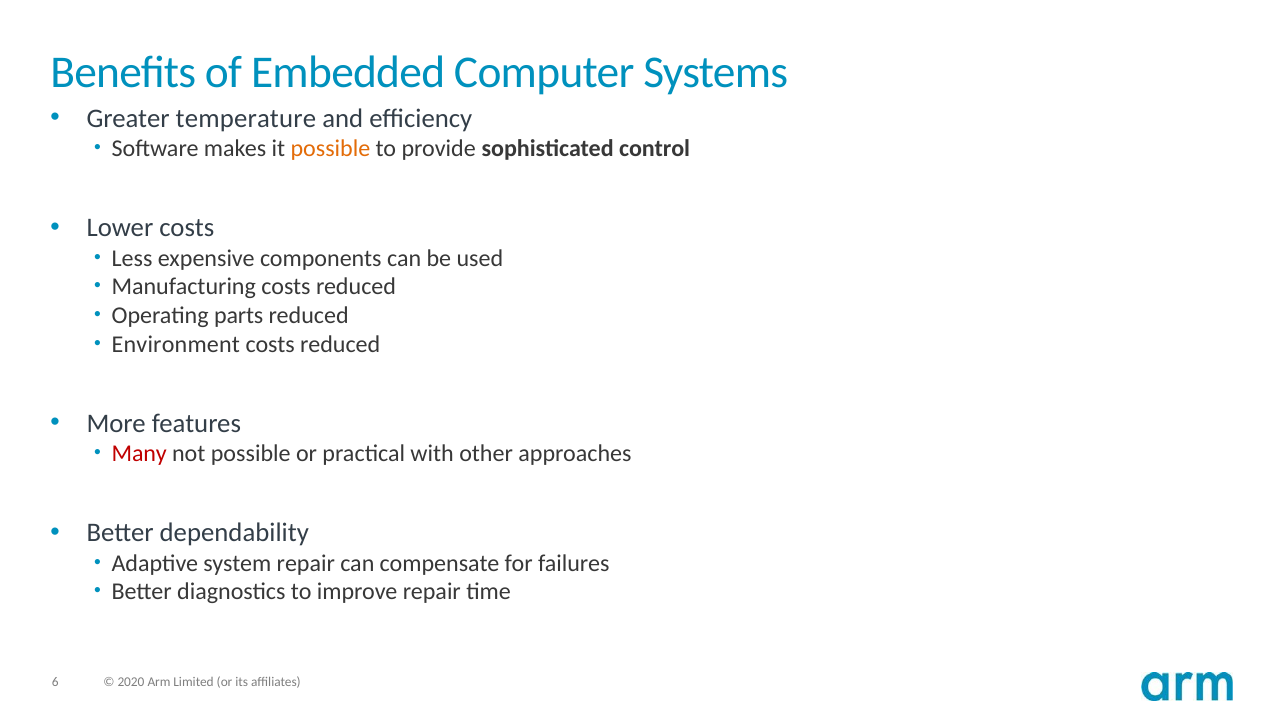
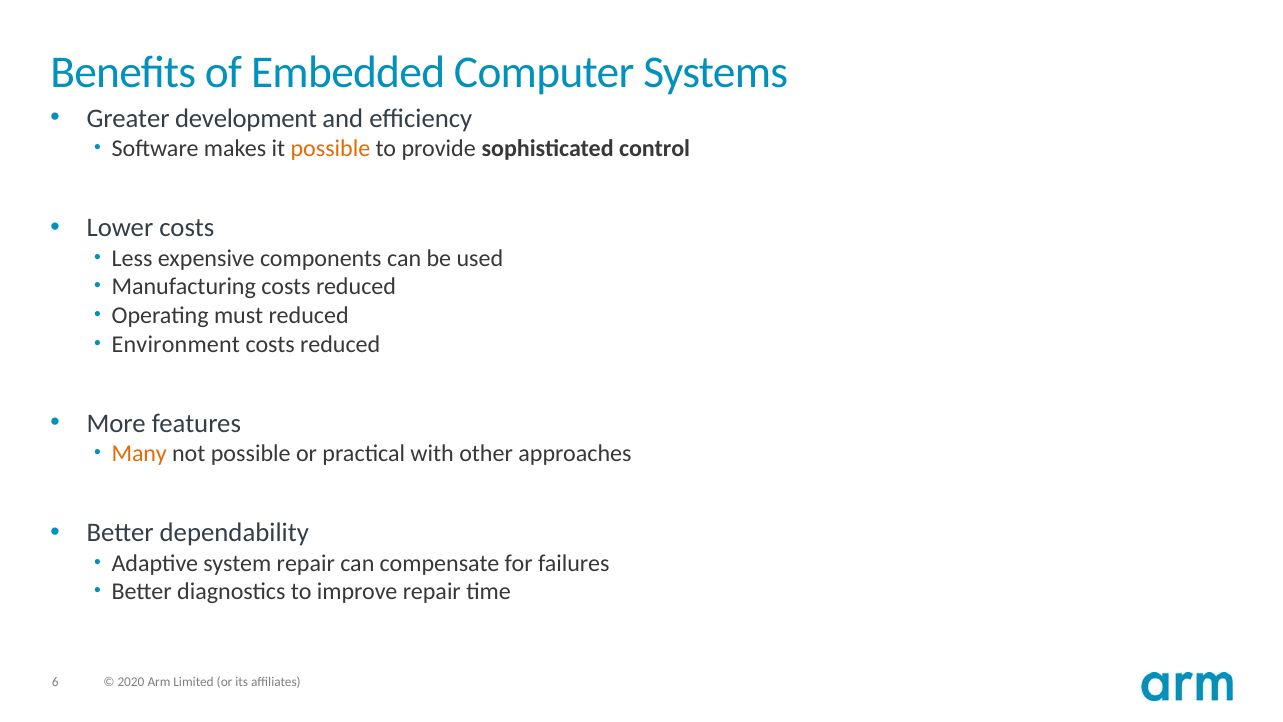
temperature: temperature -> development
parts: parts -> must
Many colour: red -> orange
